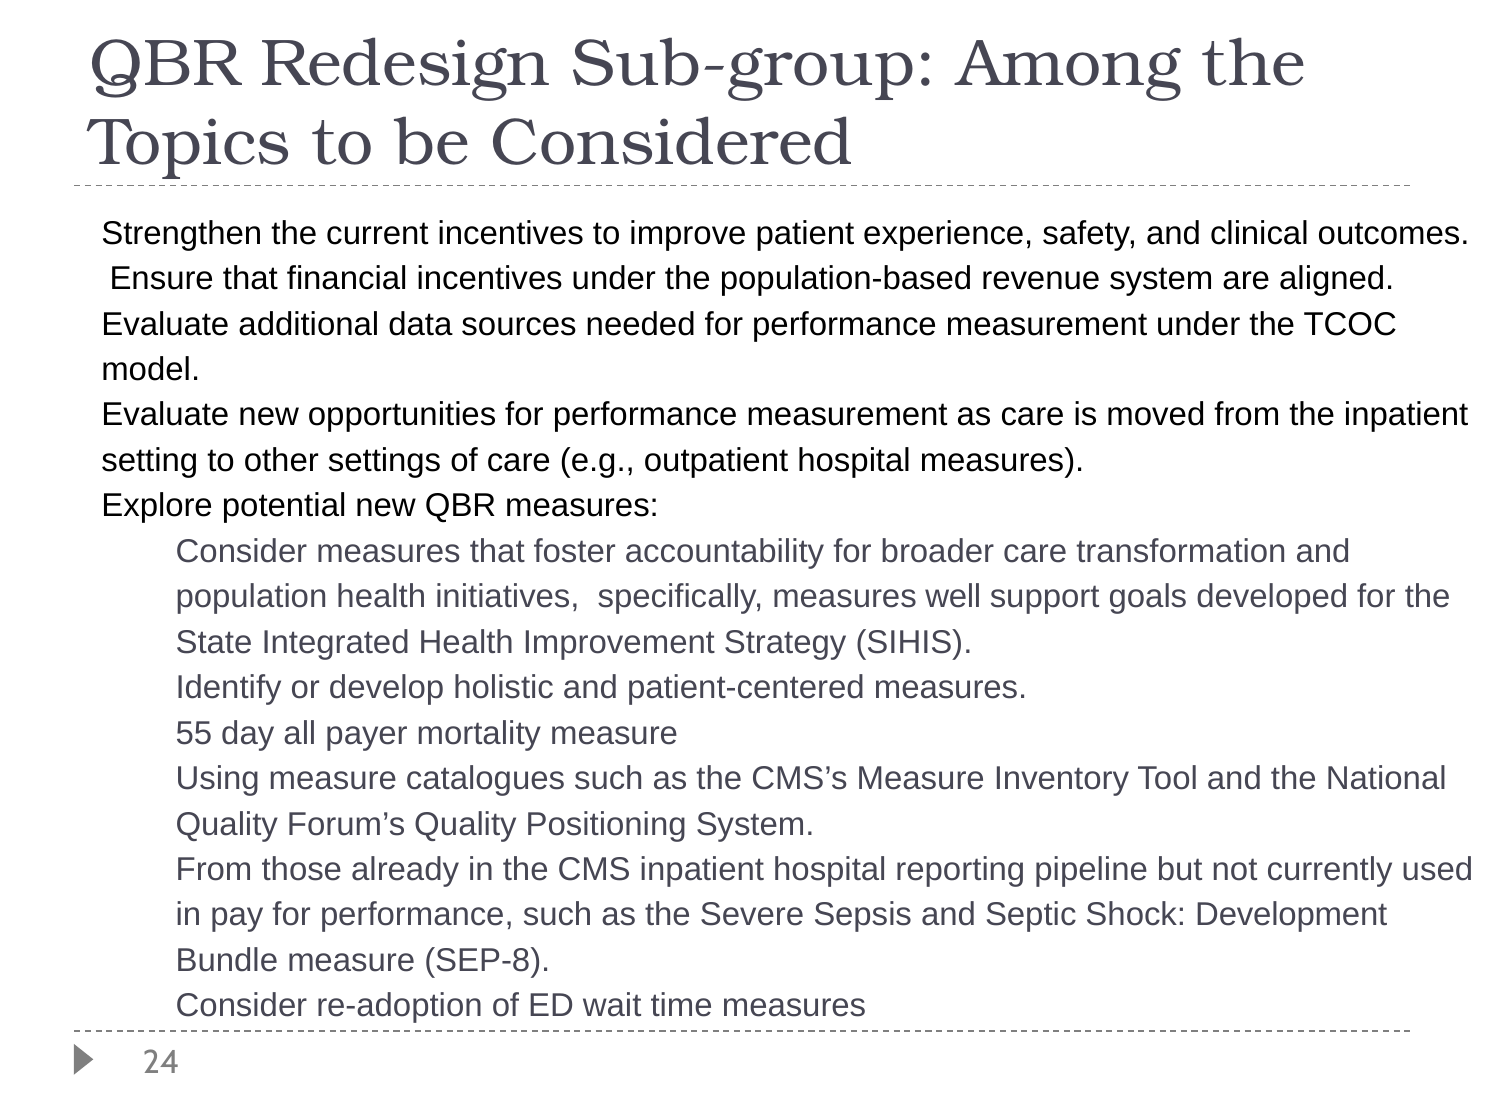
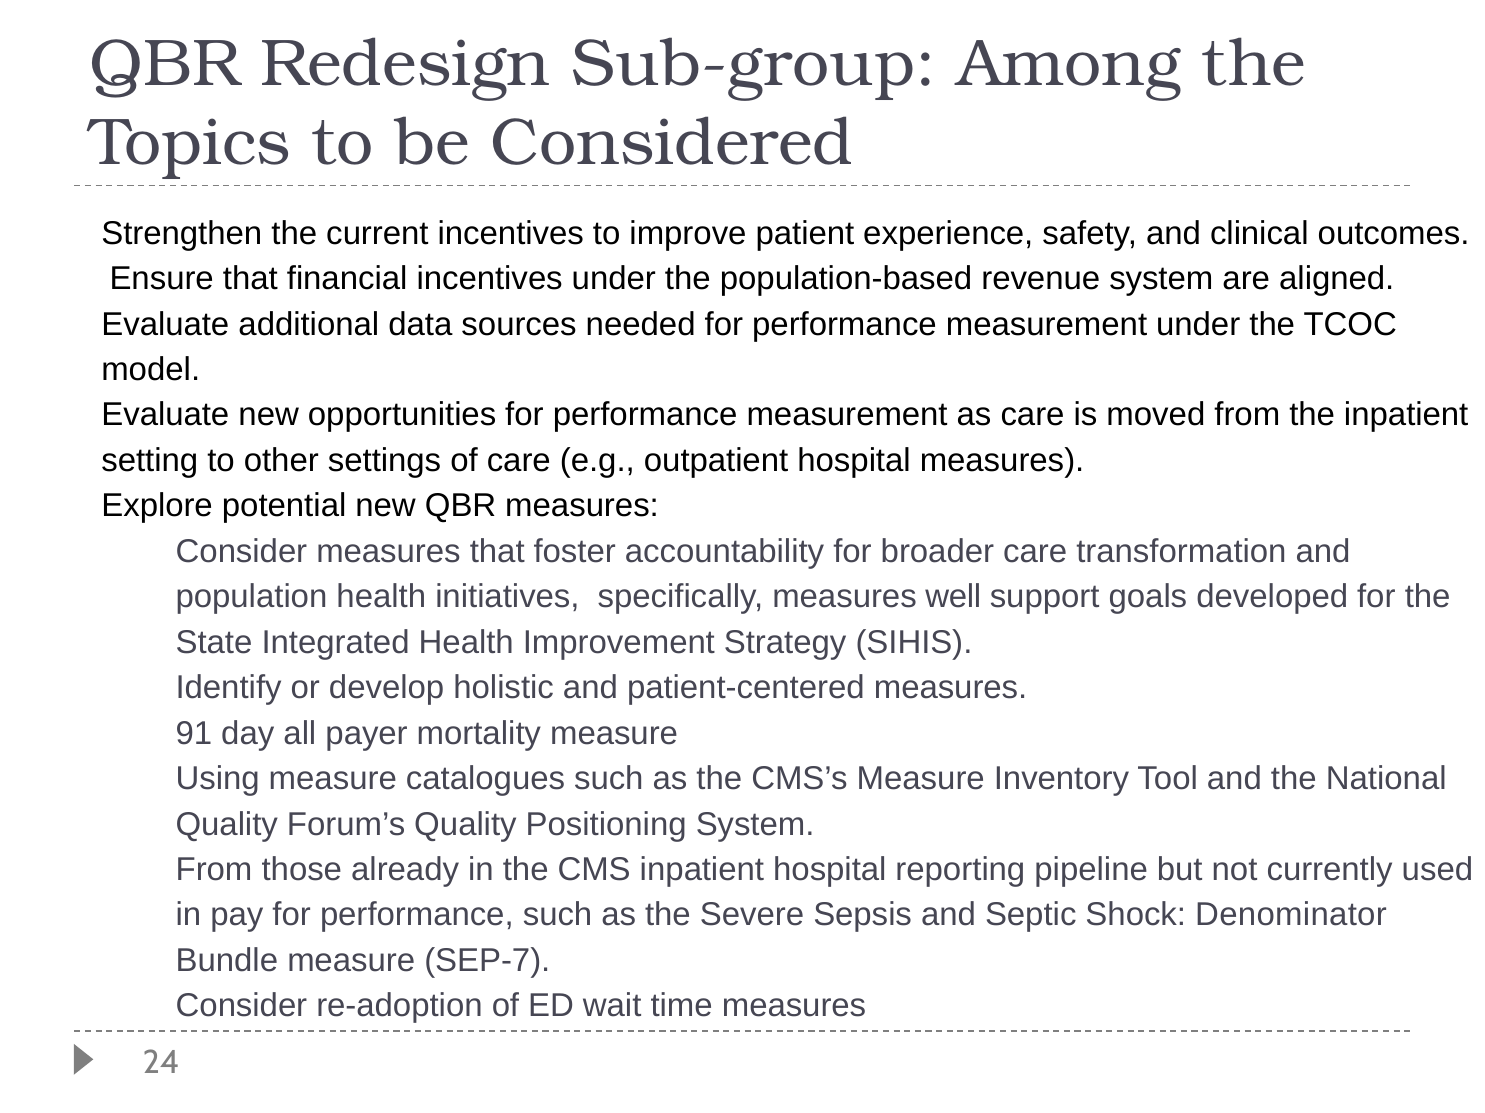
55: 55 -> 91
Development: Development -> Denominator
SEP-8: SEP-8 -> SEP-7
